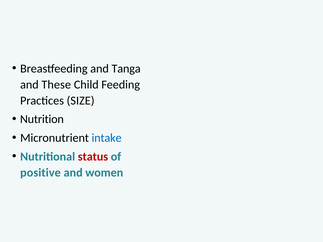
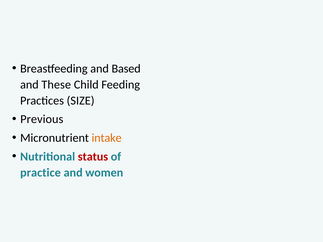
Tanga: Tanga -> Based
Nutrition: Nutrition -> Previous
intake colour: blue -> orange
positive: positive -> practice
